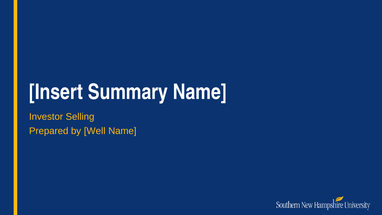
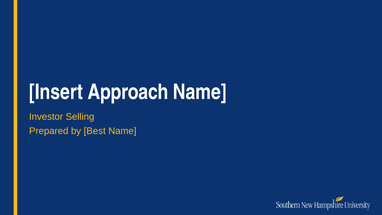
Summary: Summary -> Approach
Well: Well -> Best
